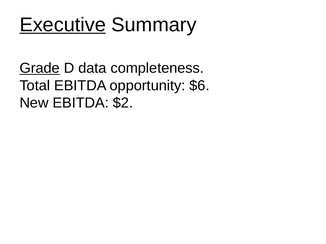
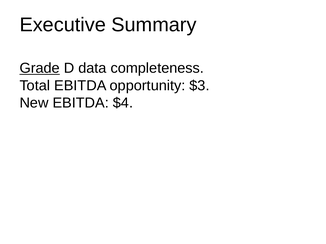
Executive underline: present -> none
$6: $6 -> $3
$2: $2 -> $4
